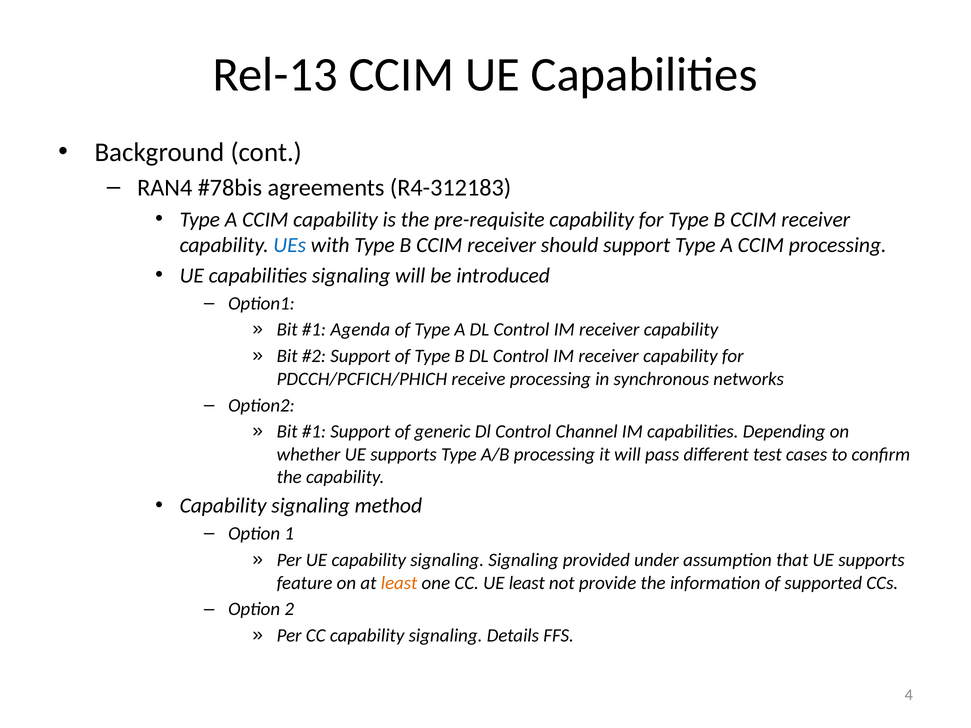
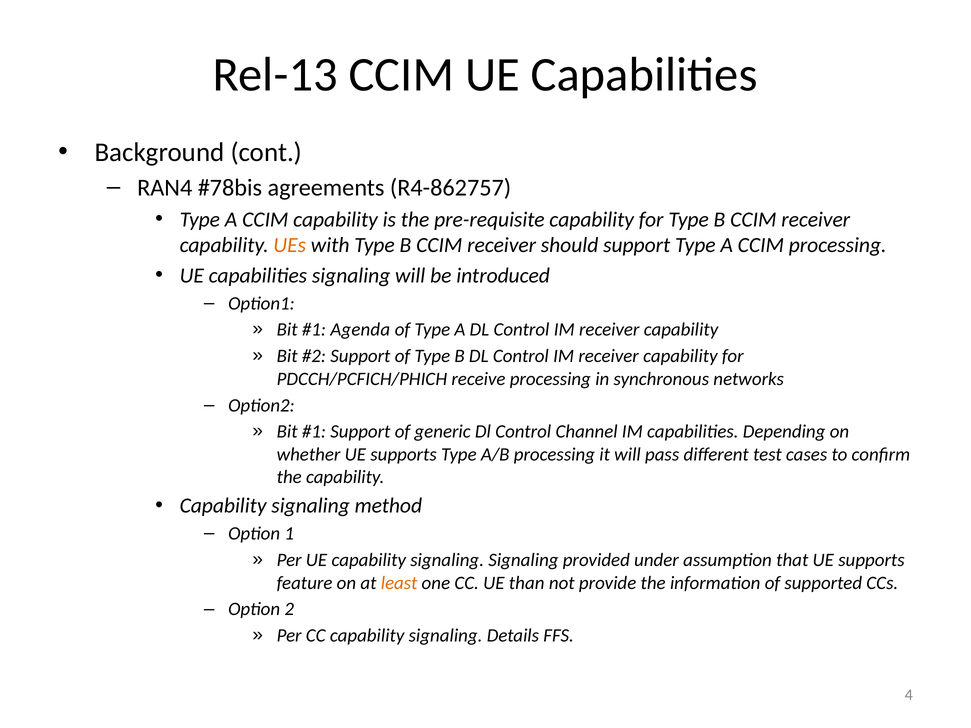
R4-312183: R4-312183 -> R4-862757
UEs colour: blue -> orange
UE least: least -> than
